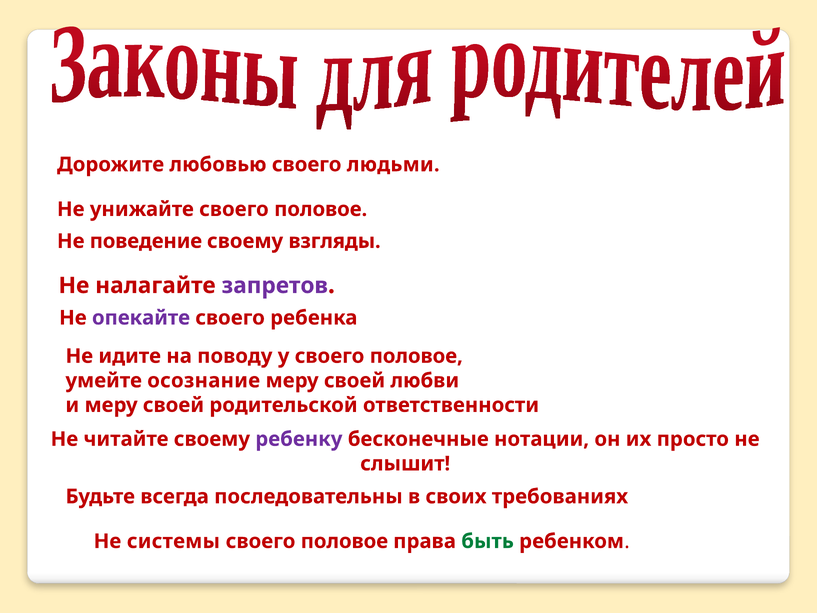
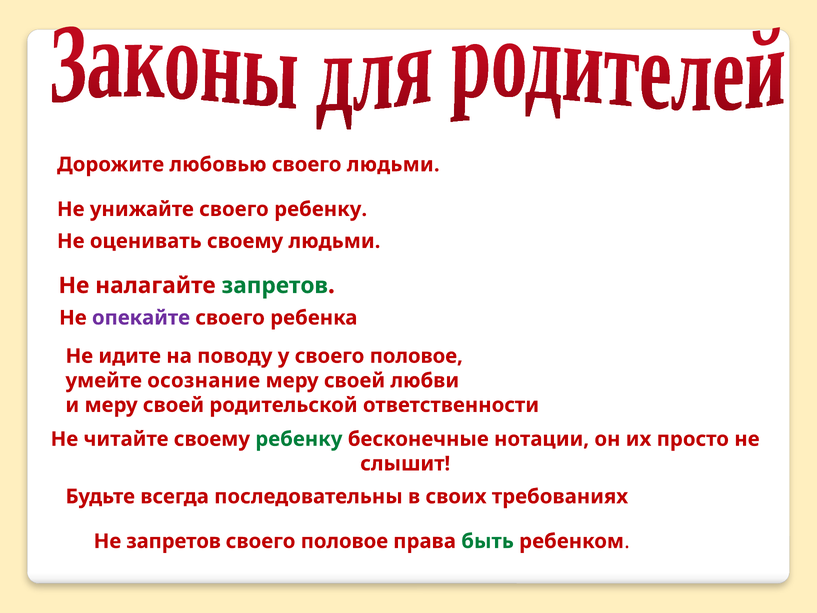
унижайте своего половое: половое -> ребенку
поведение: поведение -> оценивать
своему взгляды: взгляды -> людьми
запретов at (275, 285) colour: purple -> green
ребенку at (299, 439) colour: purple -> green
Не системы: системы -> запретов
